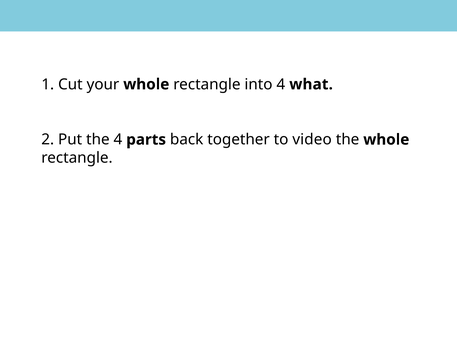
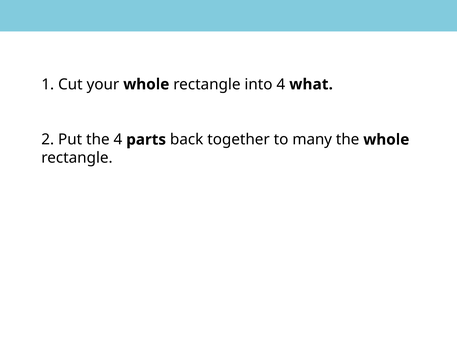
video: video -> many
